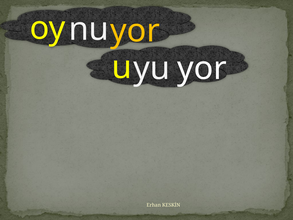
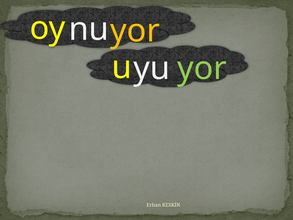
yor at (202, 68) colour: white -> light green
